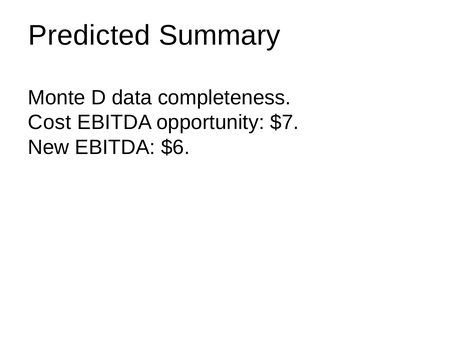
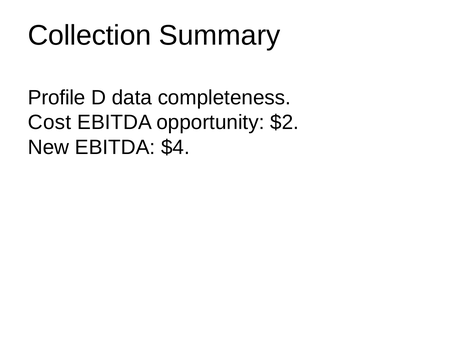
Predicted: Predicted -> Collection
Monte: Monte -> Profile
$7: $7 -> $2
$6: $6 -> $4
